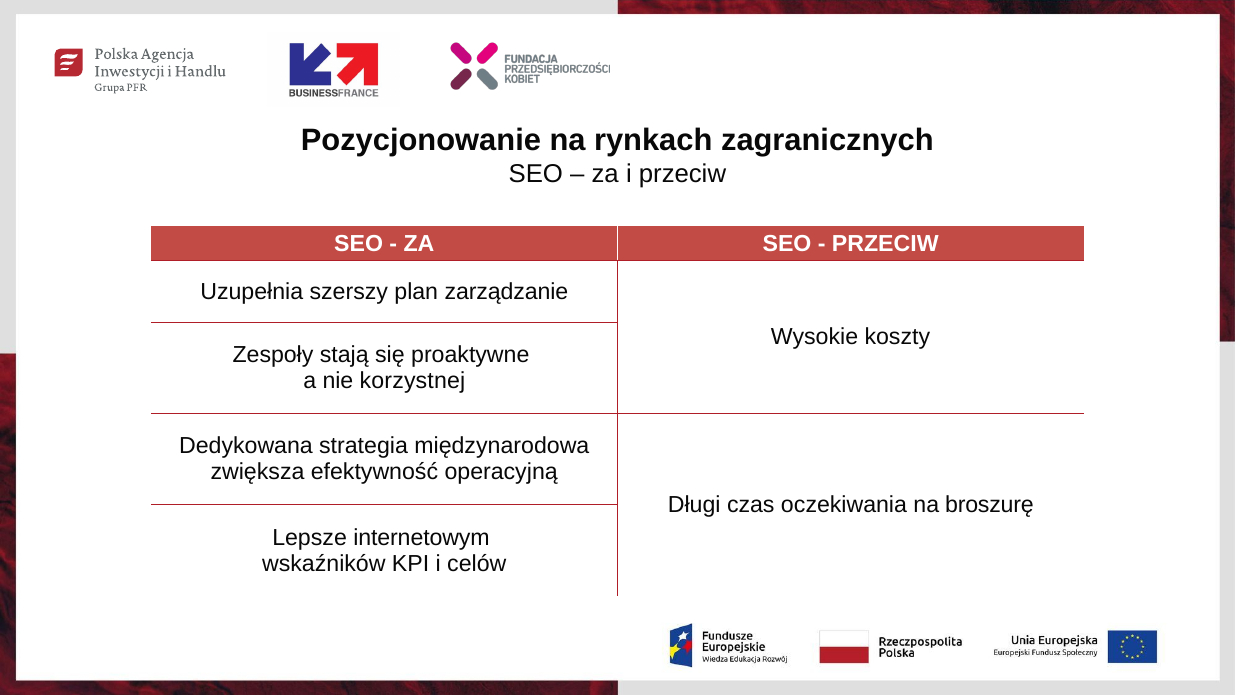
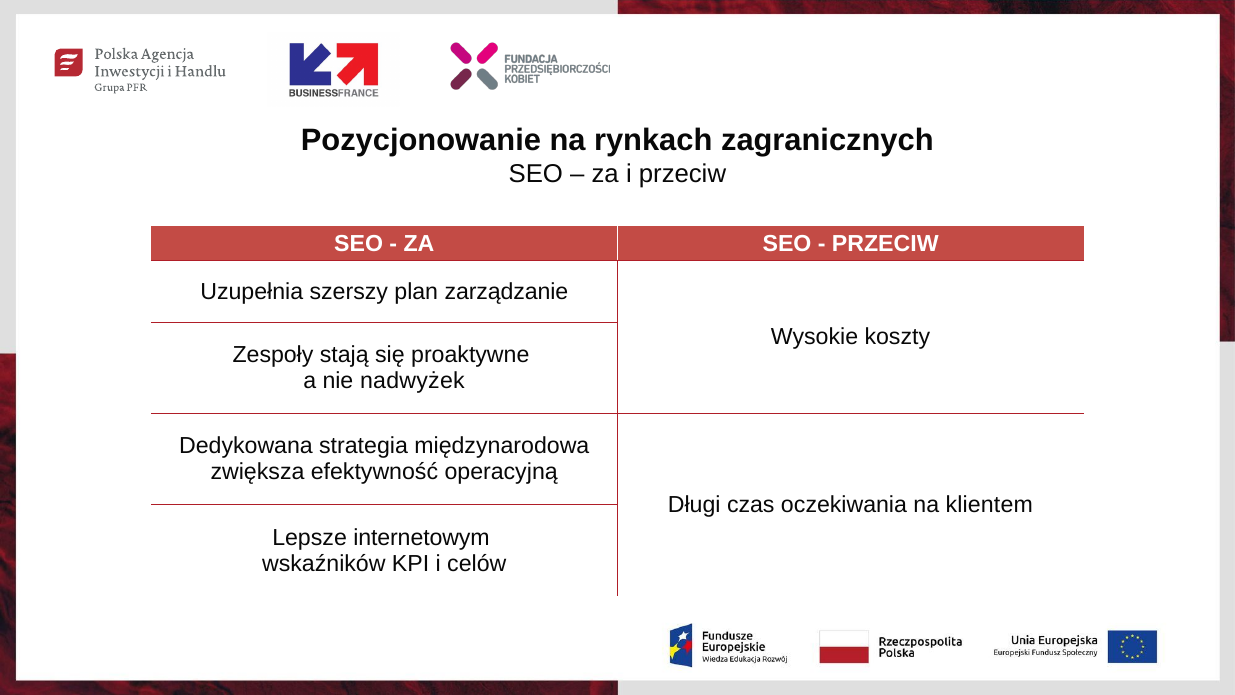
korzystnej: korzystnej -> nadwyżek
broszurę: broszurę -> klientem
